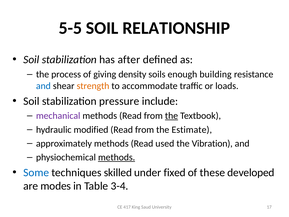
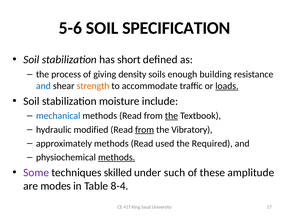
5-5: 5-5 -> 5-6
RELATIONSHIP: RELATIONSHIP -> SPECIFICATION
after: after -> short
loads underline: none -> present
pressure: pressure -> moisture
mechanical colour: purple -> blue
from at (145, 129) underline: none -> present
Estimate: Estimate -> Vibratory
Vibration: Vibration -> Required
Some colour: blue -> purple
fixed: fixed -> such
developed: developed -> amplitude
3-4: 3-4 -> 8-4
